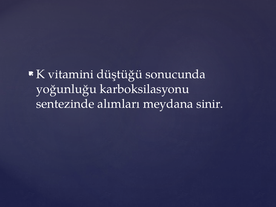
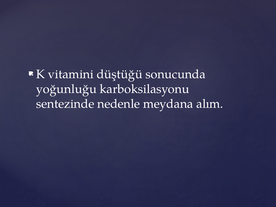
alımları: alımları -> nedenle
sinir: sinir -> alım
